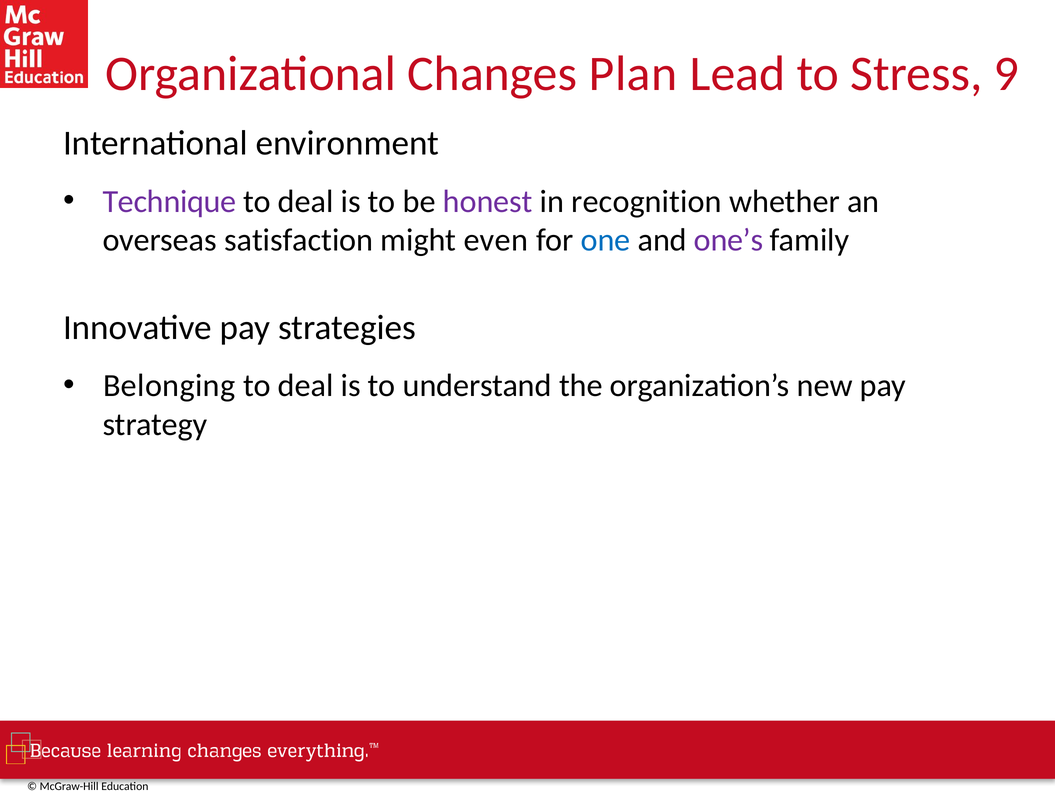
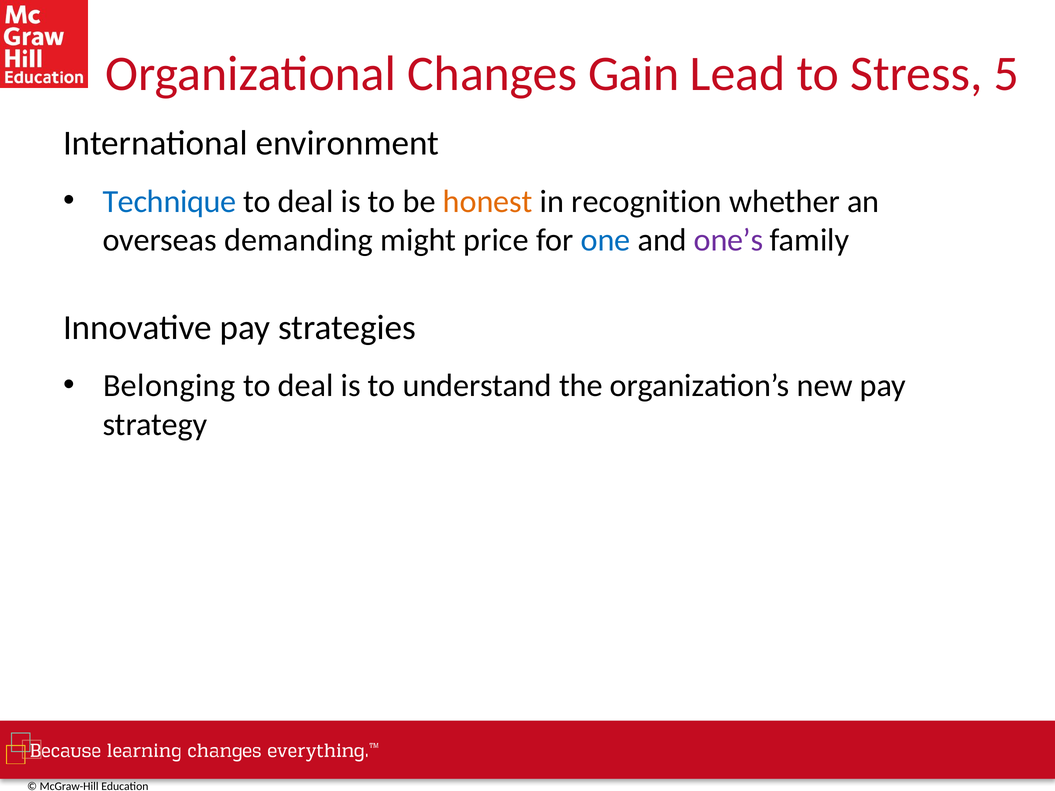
Plan: Plan -> Gain
9: 9 -> 5
Technique colour: purple -> blue
honest colour: purple -> orange
satisfaction: satisfaction -> demanding
even: even -> price
